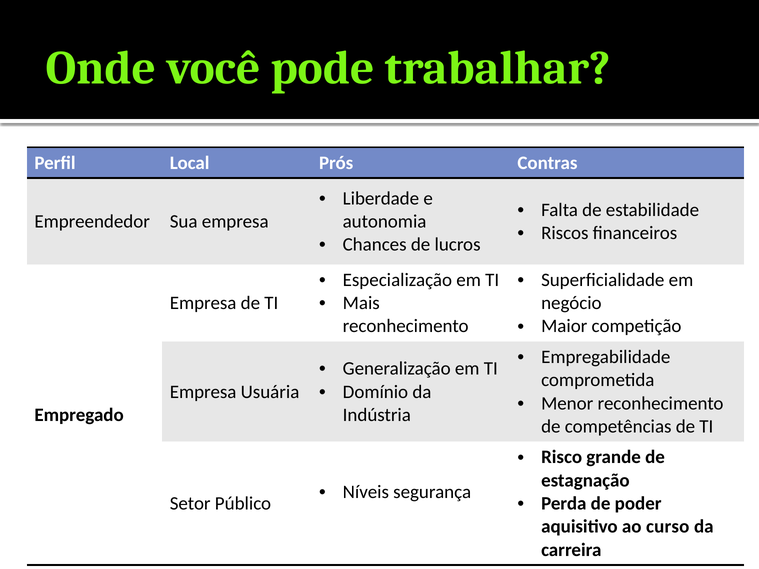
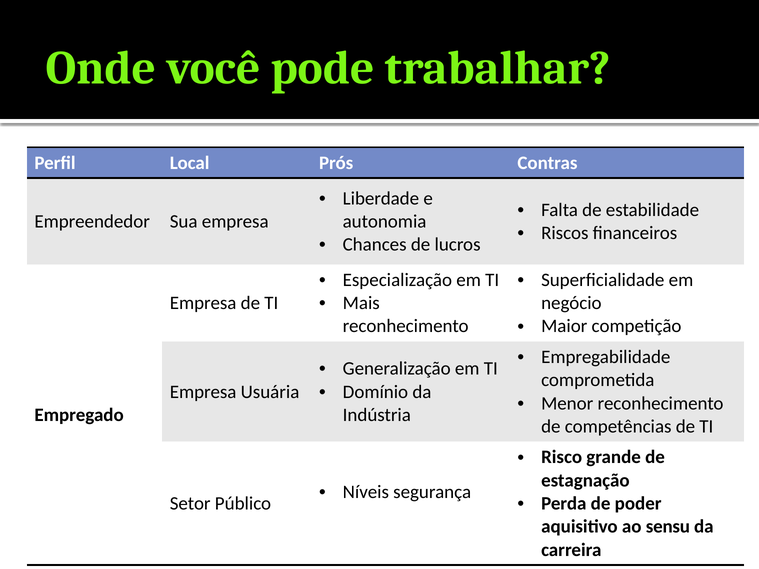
curso: curso -> sensu
